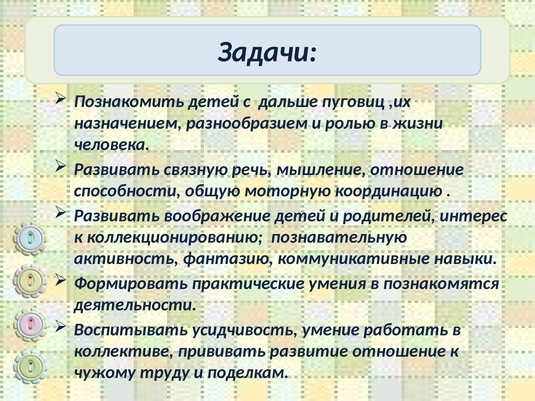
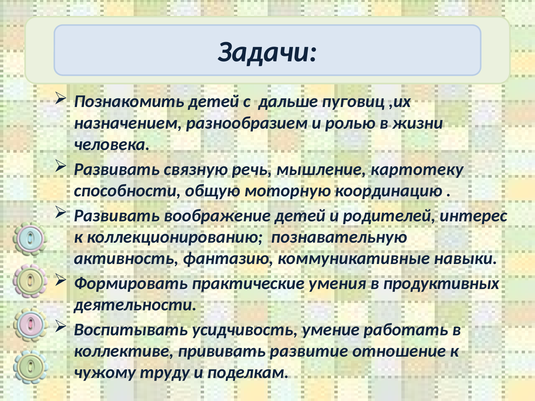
мышление отношение: отношение -> картотеку
познакомятся: познакомятся -> продуктивных
